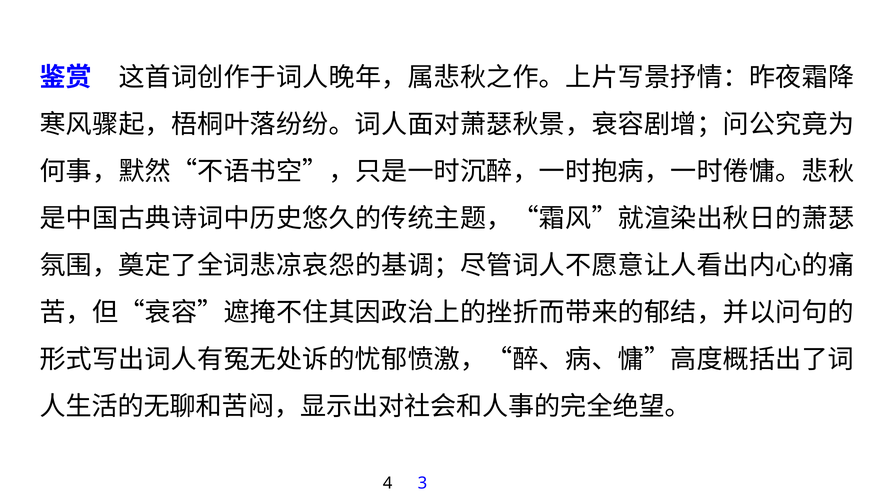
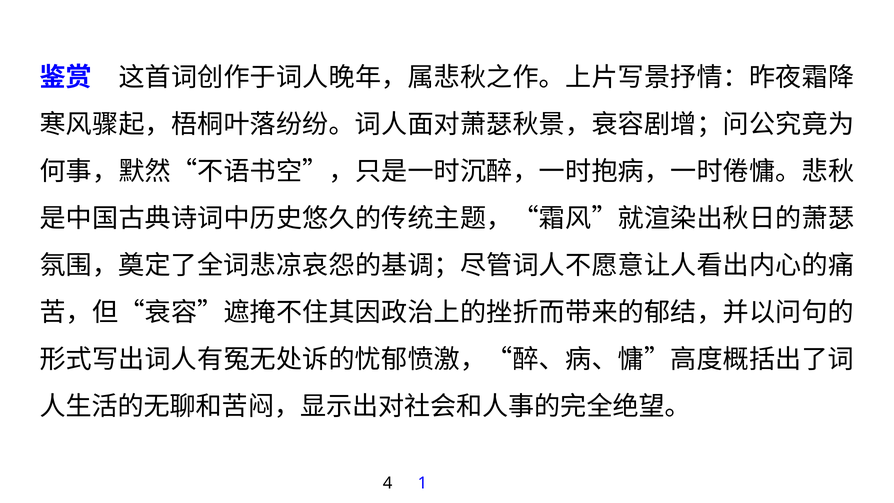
3: 3 -> 1
